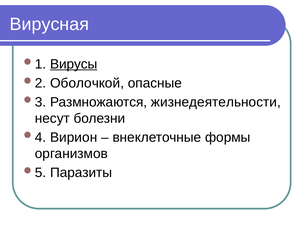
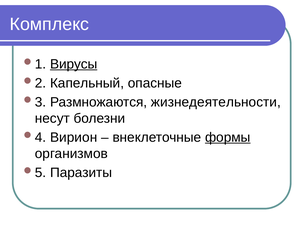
Вирусная: Вирусная -> Комплекс
Оболочкой: Оболочкой -> Капельный
формы underline: none -> present
